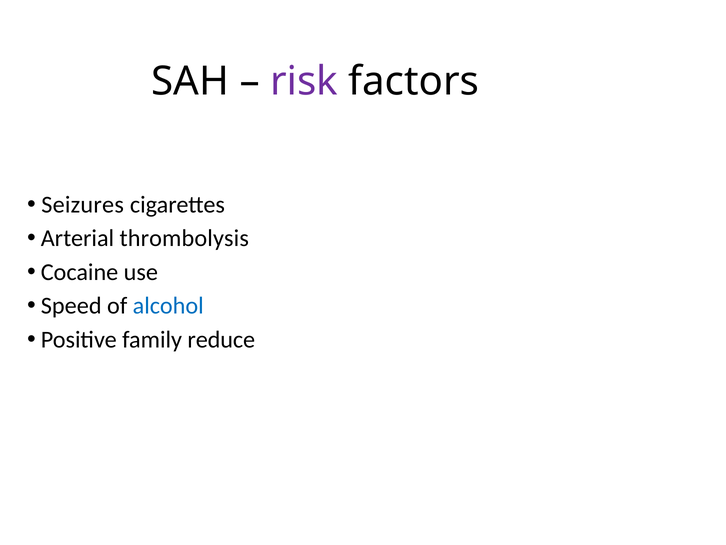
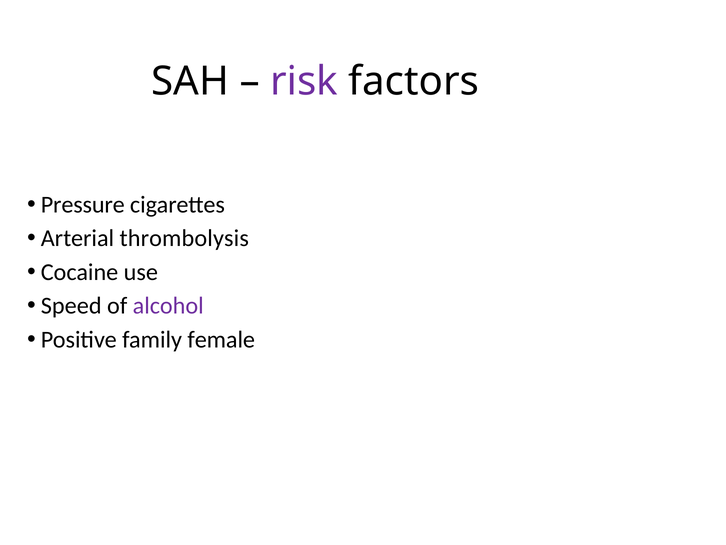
Seizures: Seizures -> Pressure
alcohol colour: blue -> purple
reduce: reduce -> female
